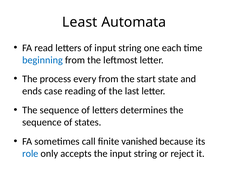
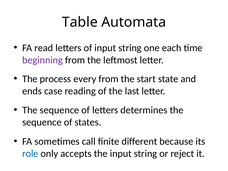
Least: Least -> Table
beginning colour: blue -> purple
vanished: vanished -> different
